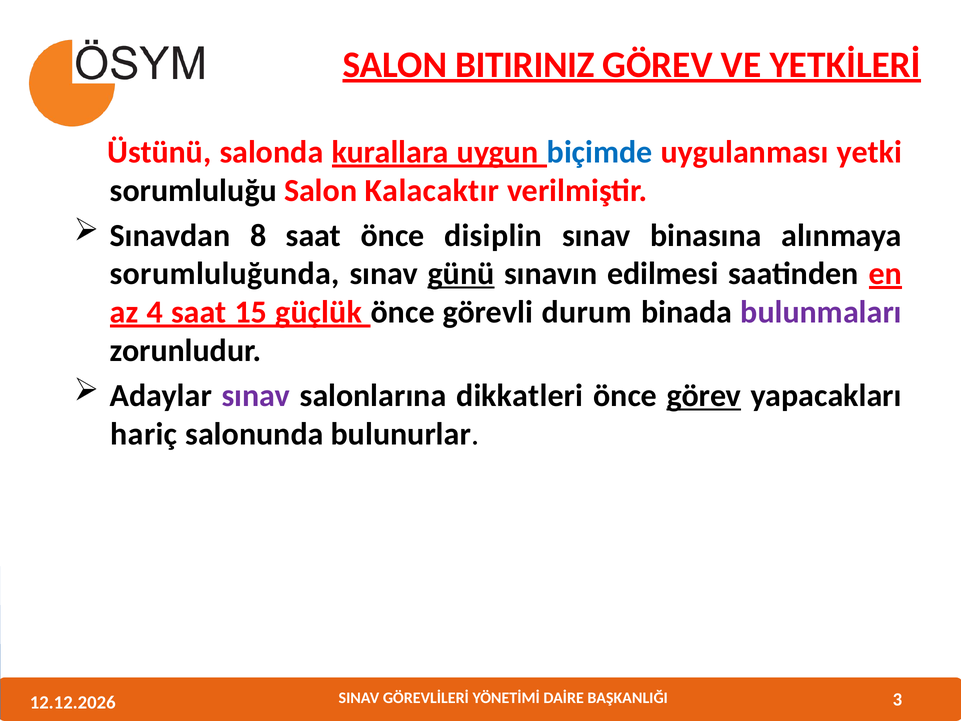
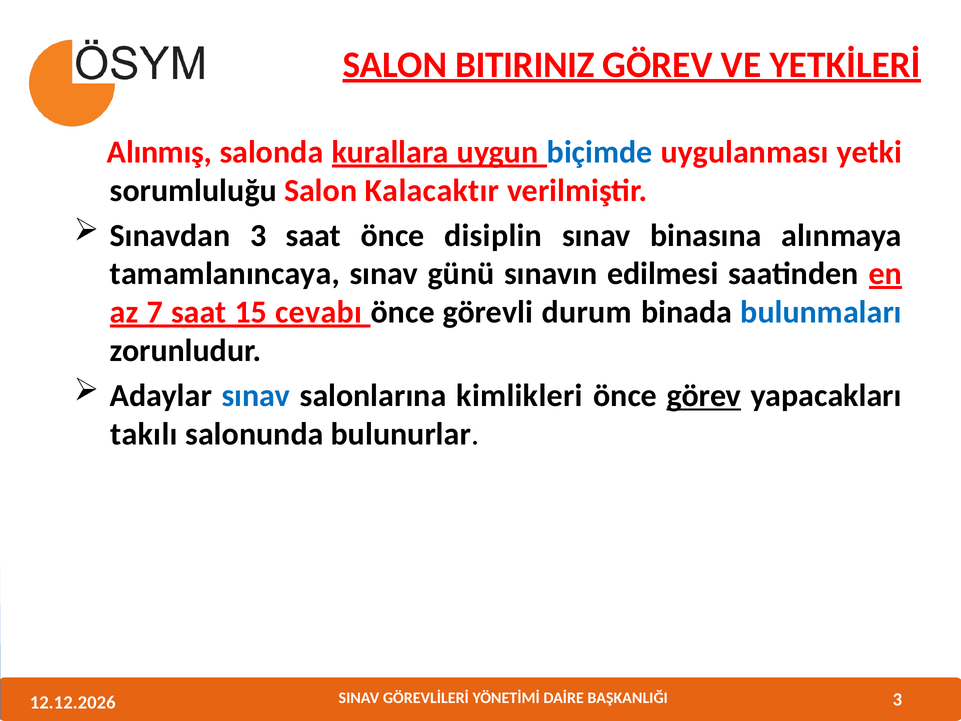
Üstünü: Üstünü -> Alınmış
Sınavdan 8: 8 -> 3
sorumluluğunda: sorumluluğunda -> tamamlanıncaya
günü underline: present -> none
4: 4 -> 7
güçlük: güçlük -> cevabı
bulunmaları colour: purple -> blue
sınav at (256, 396) colour: purple -> blue
dikkatleri: dikkatleri -> kimlikleri
hariç: hariç -> takılı
